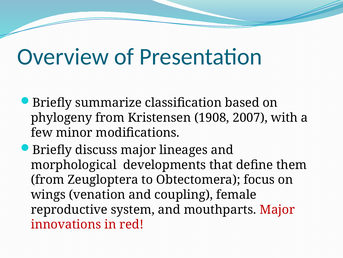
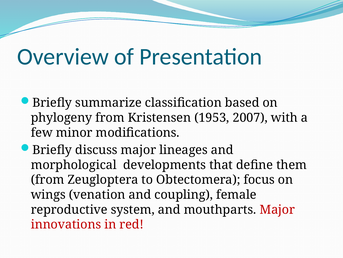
1908: 1908 -> 1953
